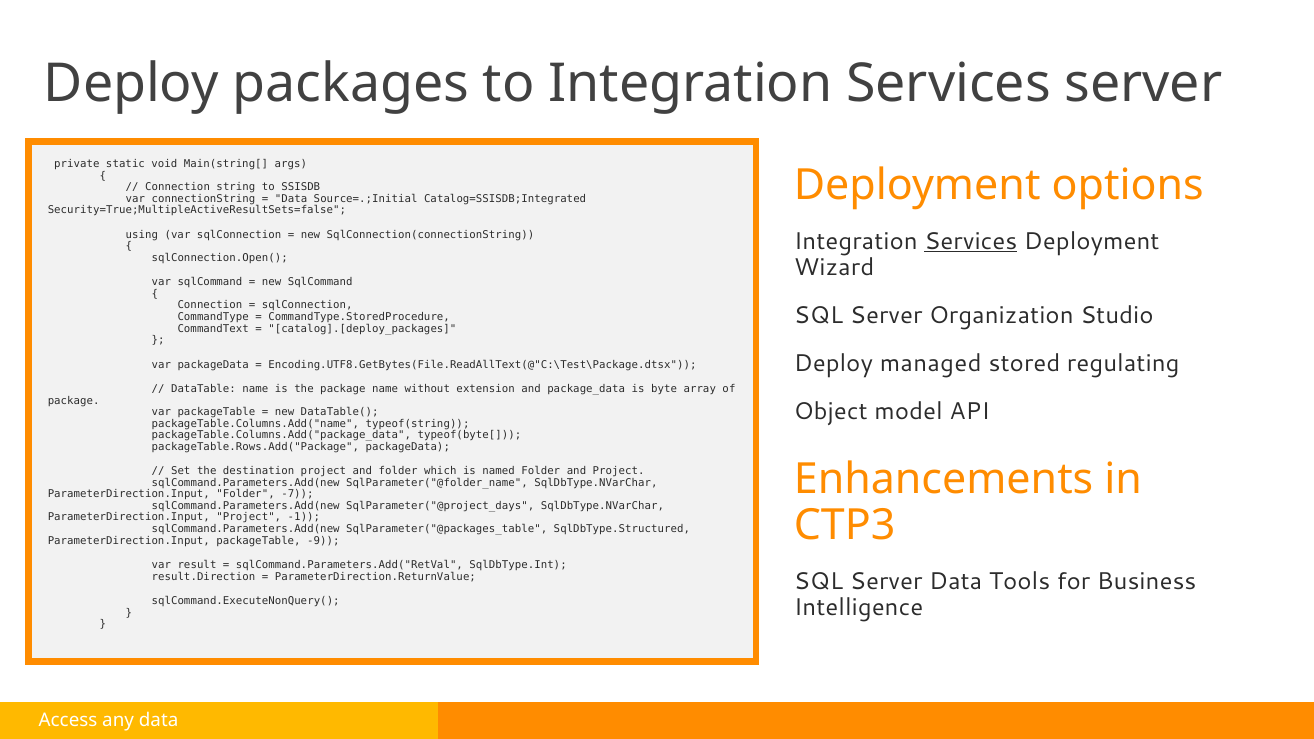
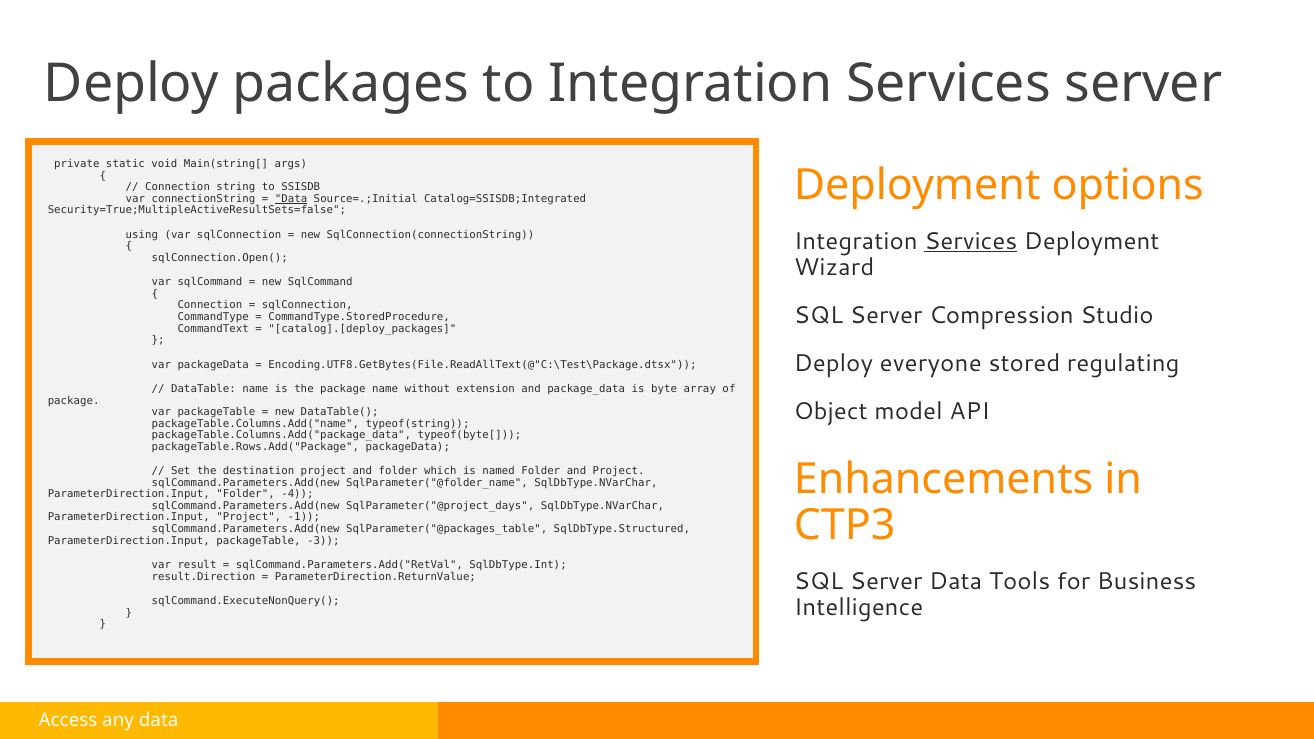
Data at (291, 199) underline: none -> present
Organization: Organization -> Compression
managed: managed -> everyone
-7: -7 -> -4
-9: -9 -> -3
